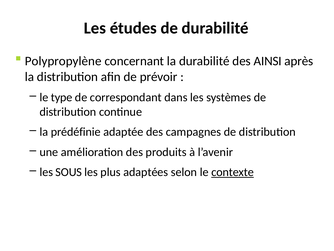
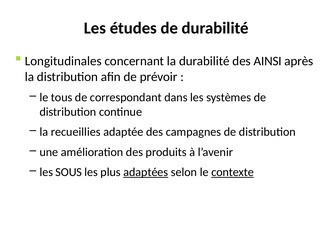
Polypropylène: Polypropylène -> Longitudinales
type: type -> tous
prédéfinie: prédéfinie -> recueillies
adaptées underline: none -> present
